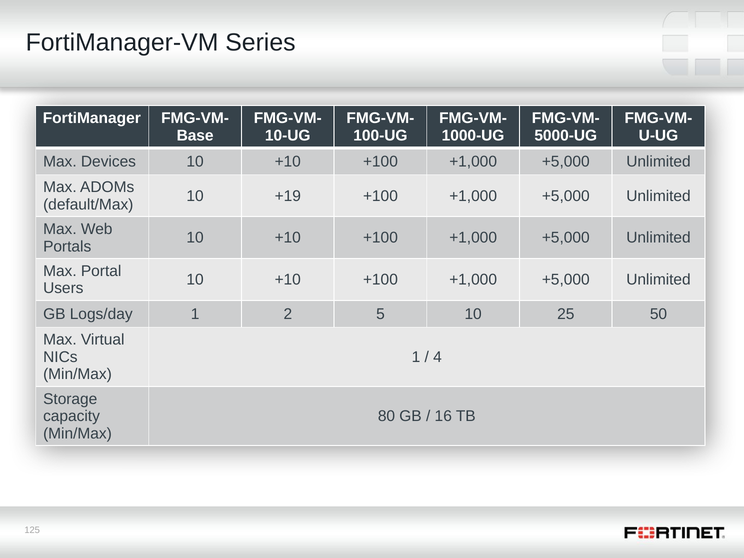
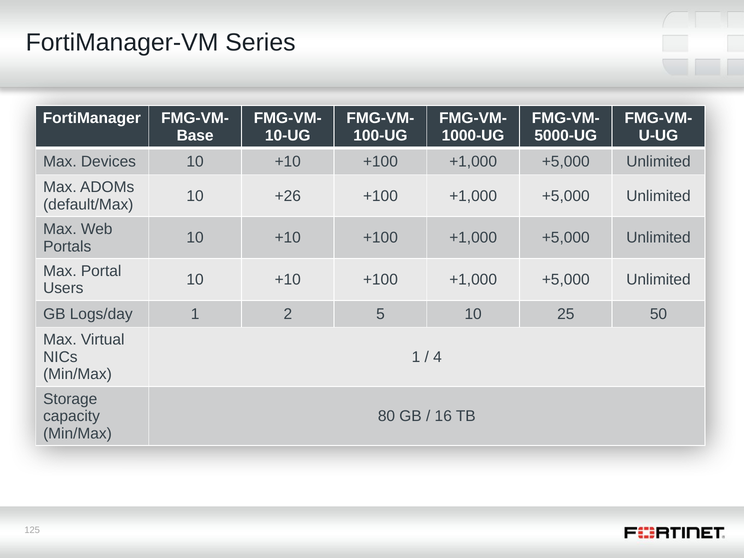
+19: +19 -> +26
